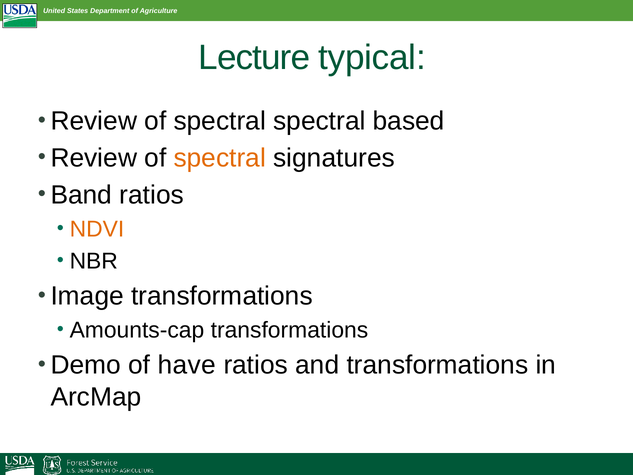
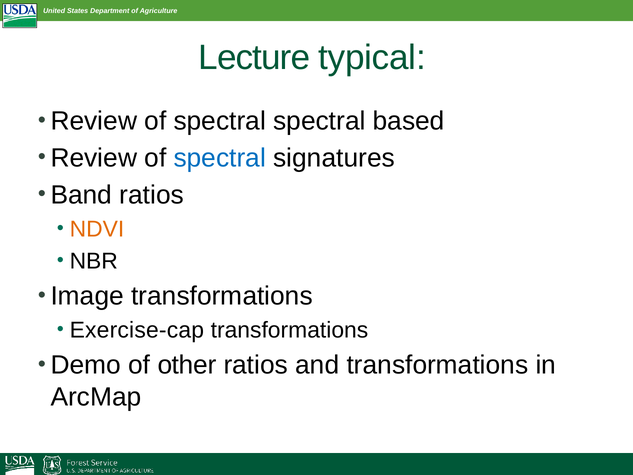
spectral at (220, 158) colour: orange -> blue
Amounts-cap: Amounts-cap -> Exercise-cap
have: have -> other
